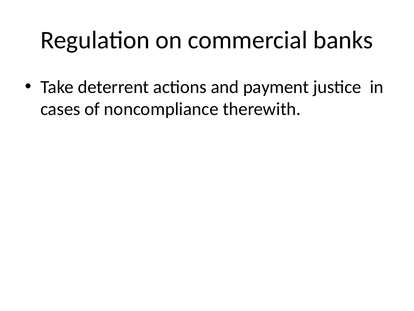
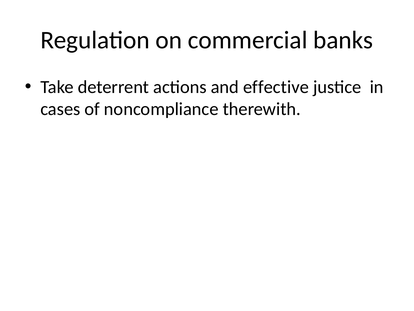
payment: payment -> effective
